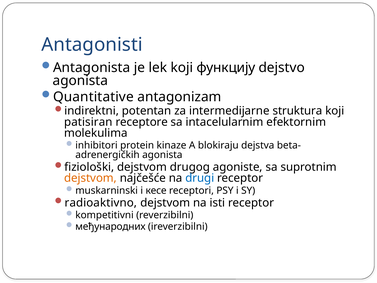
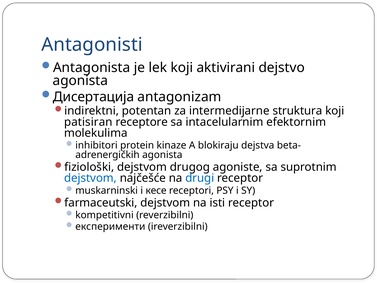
функцију: функцију -> aktivirani
Quantitative: Quantitative -> Дисертација
dejstvom at (90, 178) colour: orange -> blue
radioaktivno: radioaktivno -> farmaceutski
међународних: међународних -> експерименти
